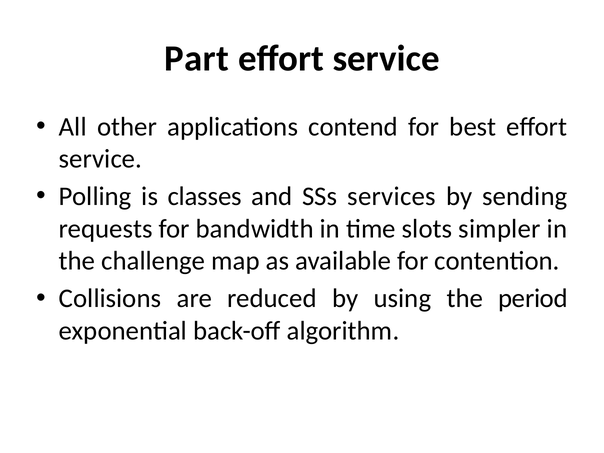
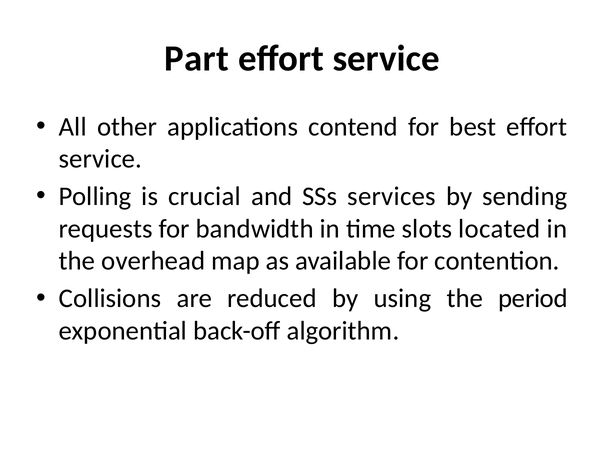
classes: classes -> crucial
simpler: simpler -> located
challenge: challenge -> overhead
